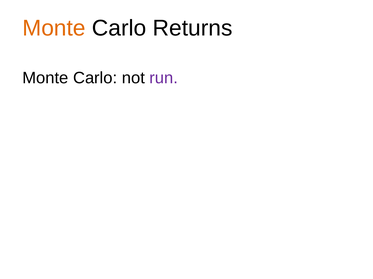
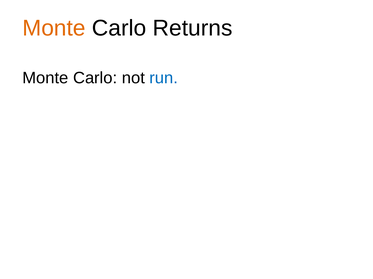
run colour: purple -> blue
